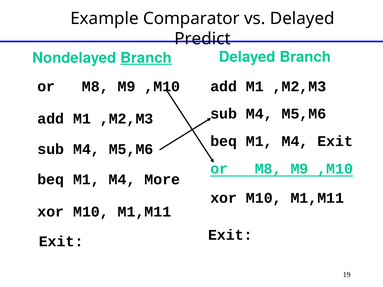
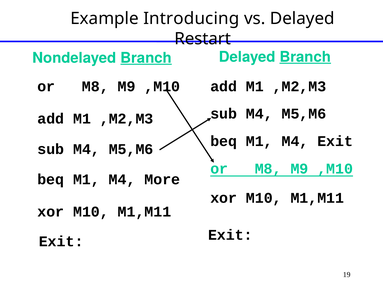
Comparator: Comparator -> Introducing
Predict: Predict -> Restart
Branch at (305, 57) underline: none -> present
